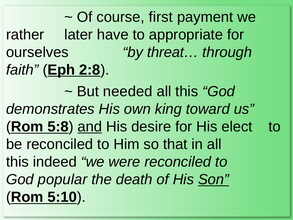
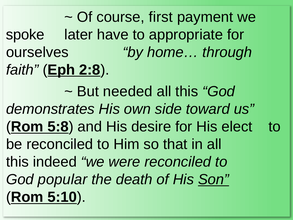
rather: rather -> spoke
threat…: threat… -> home…
king: king -> side
and underline: present -> none
